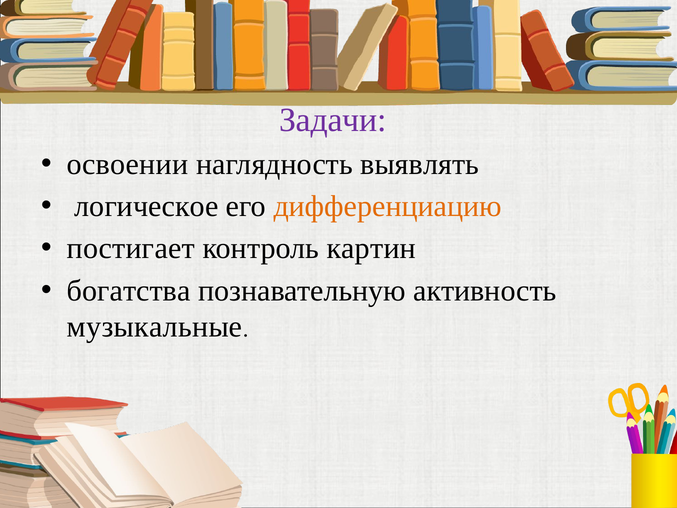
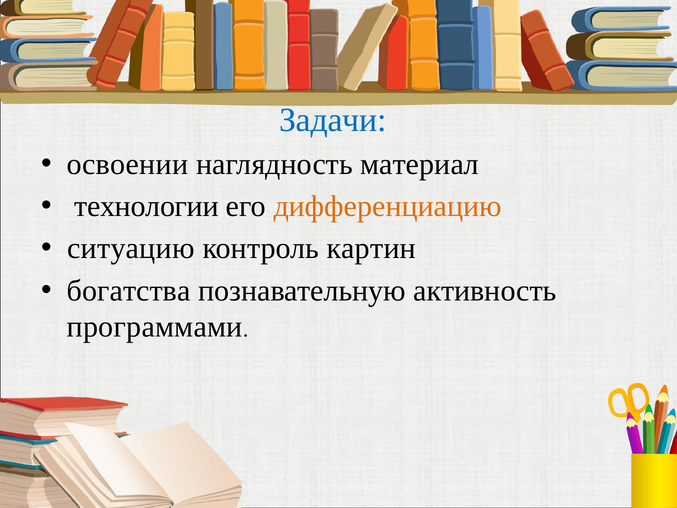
Задачи colour: purple -> blue
выявлять: выявлять -> материал
логическое: логическое -> технологии
постигает: постигает -> ситуацию
музыкальные: музыкальные -> программами
